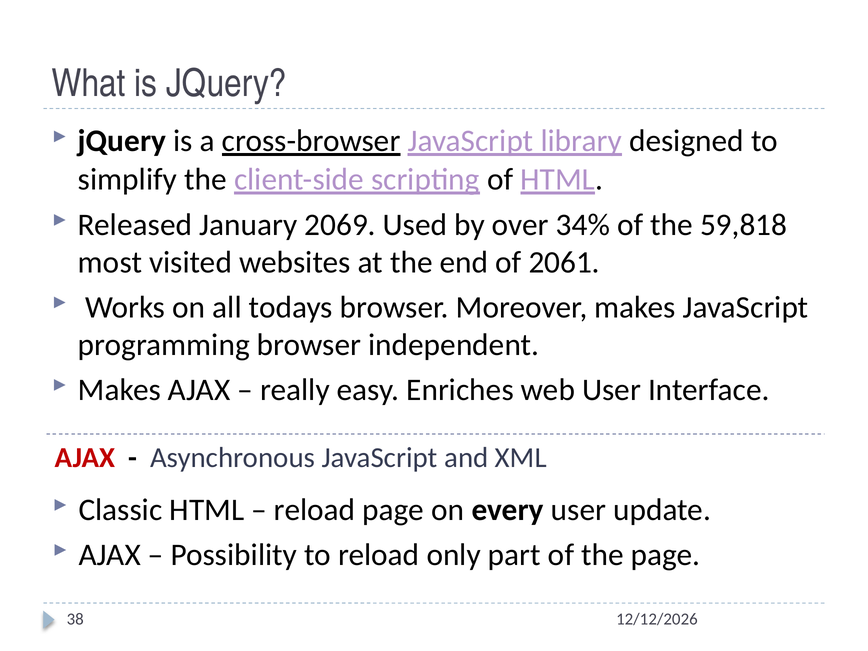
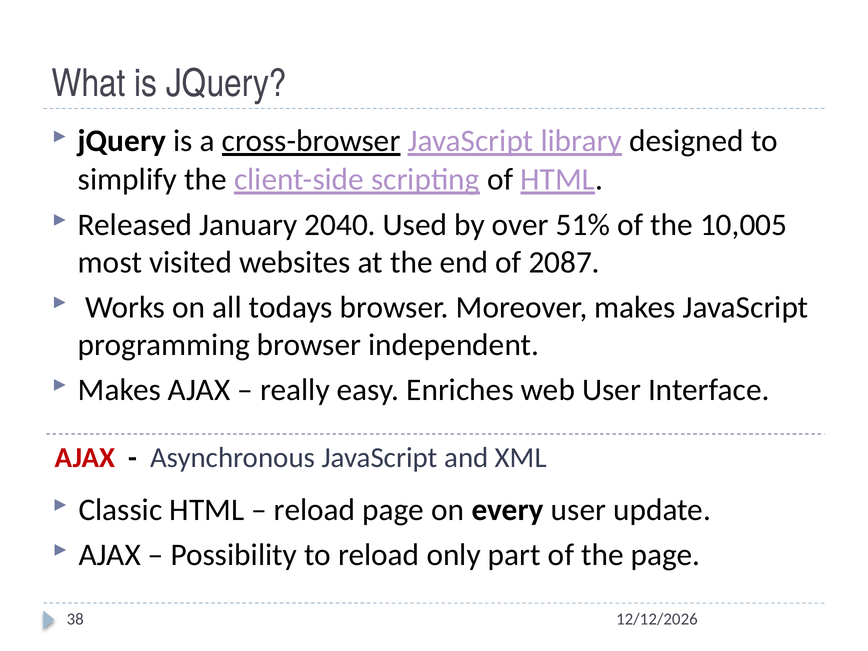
2069: 2069 -> 2040
34%: 34% -> 51%
59,818: 59,818 -> 10,005
2061: 2061 -> 2087
